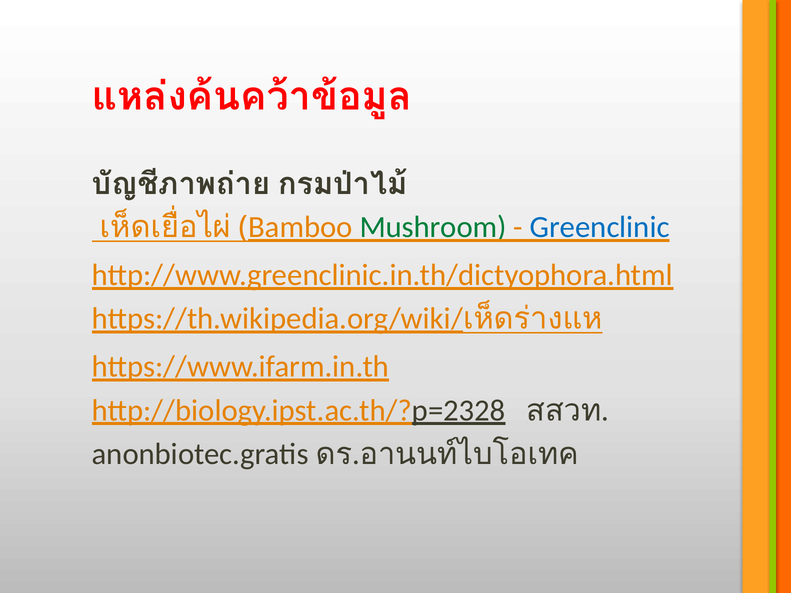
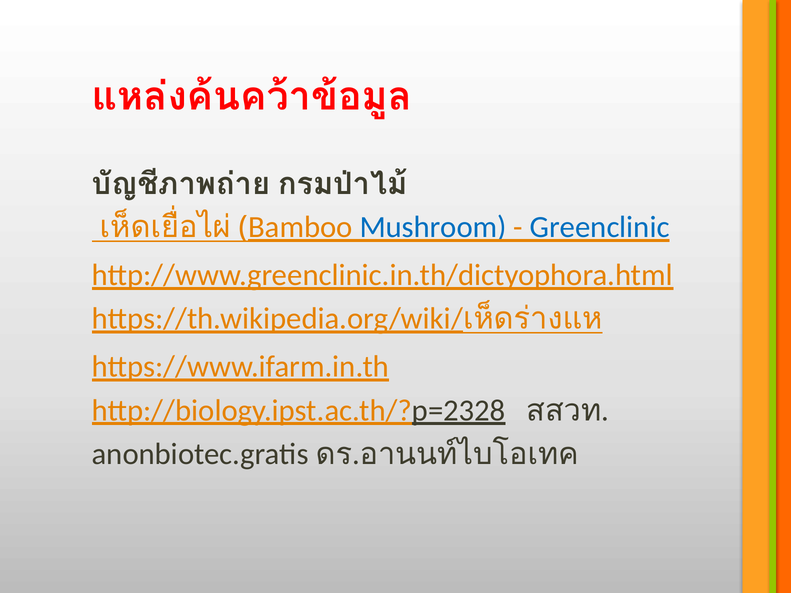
Mushroom colour: green -> blue
